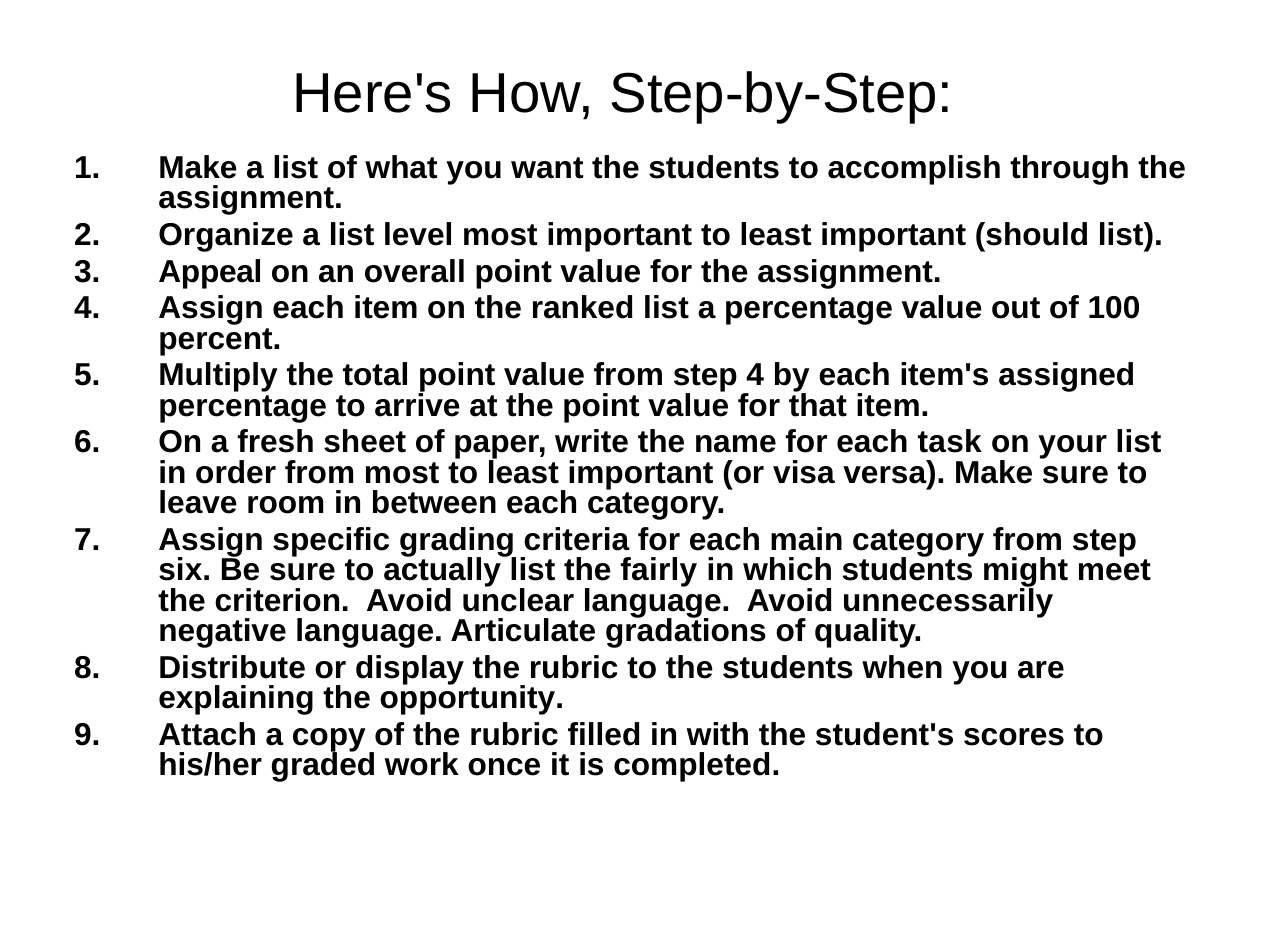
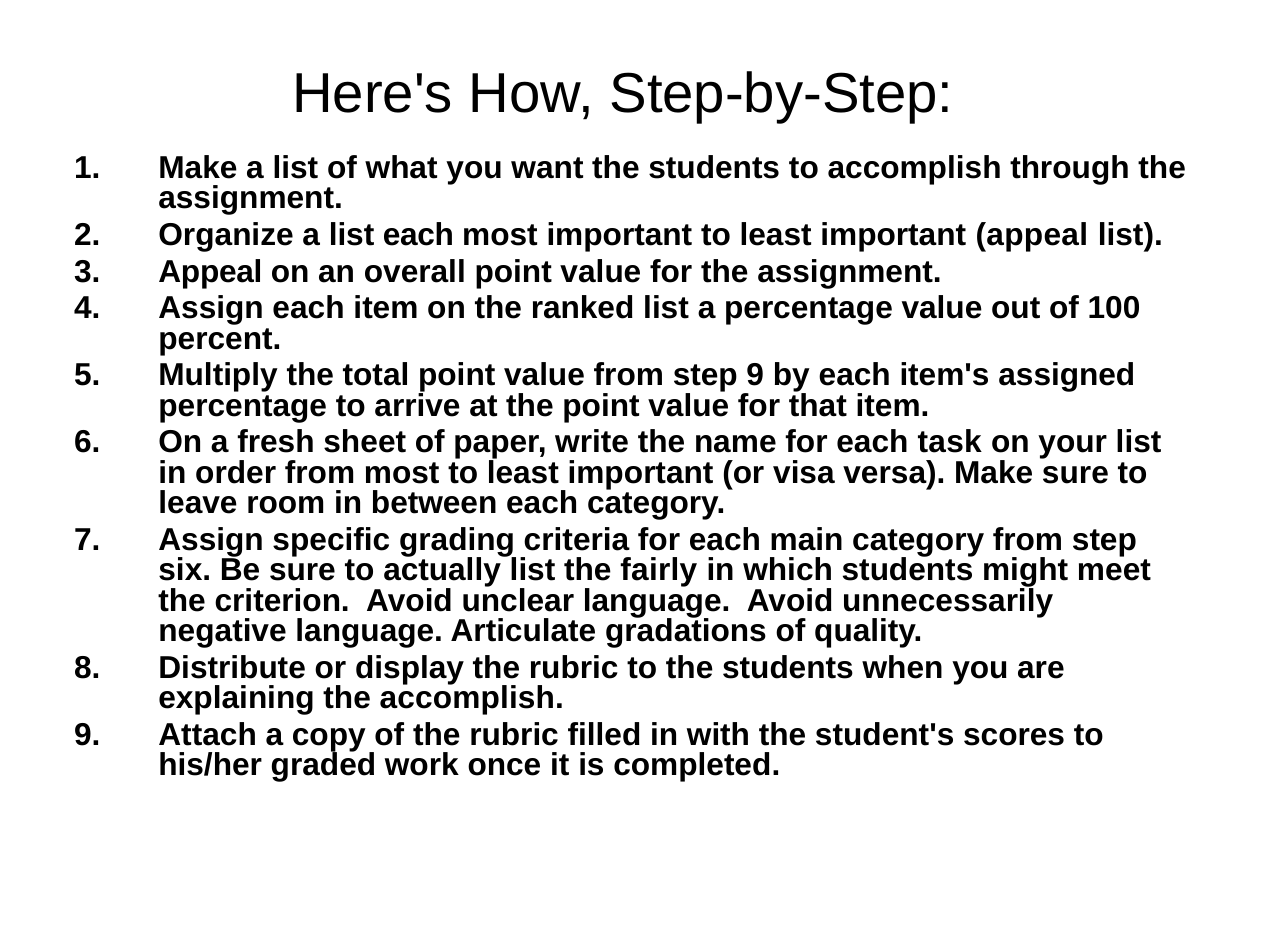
list level: level -> each
important should: should -> appeal
step 4: 4 -> 9
the opportunity: opportunity -> accomplish
